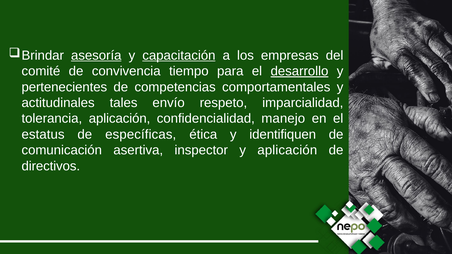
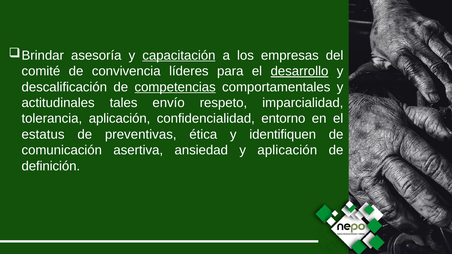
asesoría underline: present -> none
tiempo: tiempo -> líderes
pertenecientes: pertenecientes -> descalificación
competencias underline: none -> present
manejo: manejo -> entorno
específicas: específicas -> preventivas
inspector: inspector -> ansiedad
directivos: directivos -> definición
